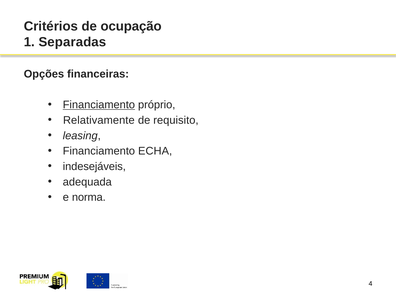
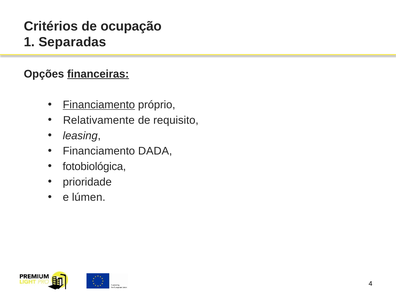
financeiras underline: none -> present
ECHA: ECHA -> DADA
indesejáveis: indesejáveis -> fotobiológica
adequada: adequada -> prioridade
norma: norma -> lúmen
